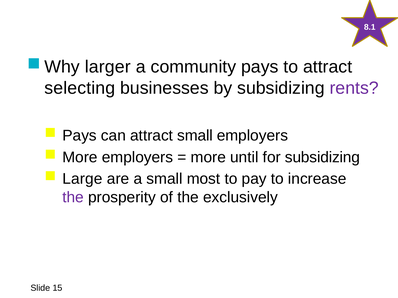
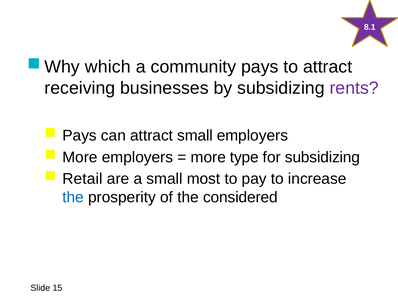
larger: larger -> which
selecting: selecting -> receiving
until: until -> type
Large: Large -> Retail
the at (73, 198) colour: purple -> blue
exclusively: exclusively -> considered
